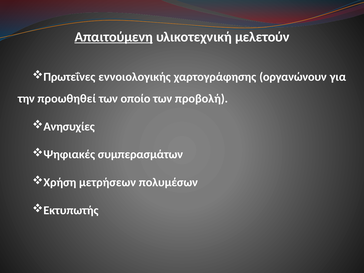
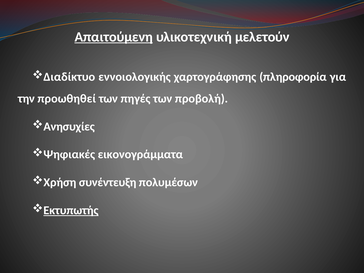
Πρωτεΐνες: Πρωτεΐνες -> Διαδίκτυο
οργανώνουν: οργανώνουν -> πληροφορία
οποίο: οποίο -> πηγές
συμπερασμάτων: συμπερασμάτων -> εικονογράμματα
μετρήσεων: μετρήσεων -> συνέντευξη
Εκτυπωτής underline: none -> present
